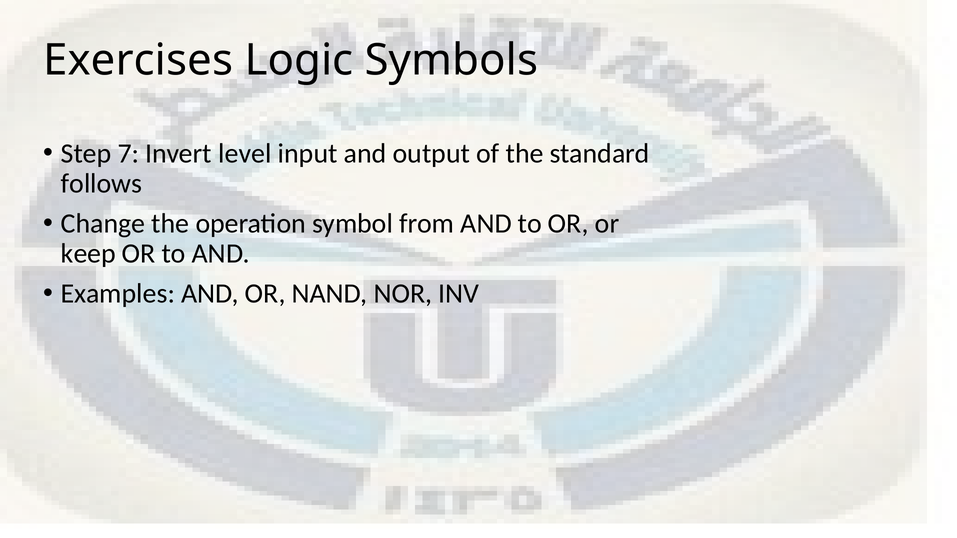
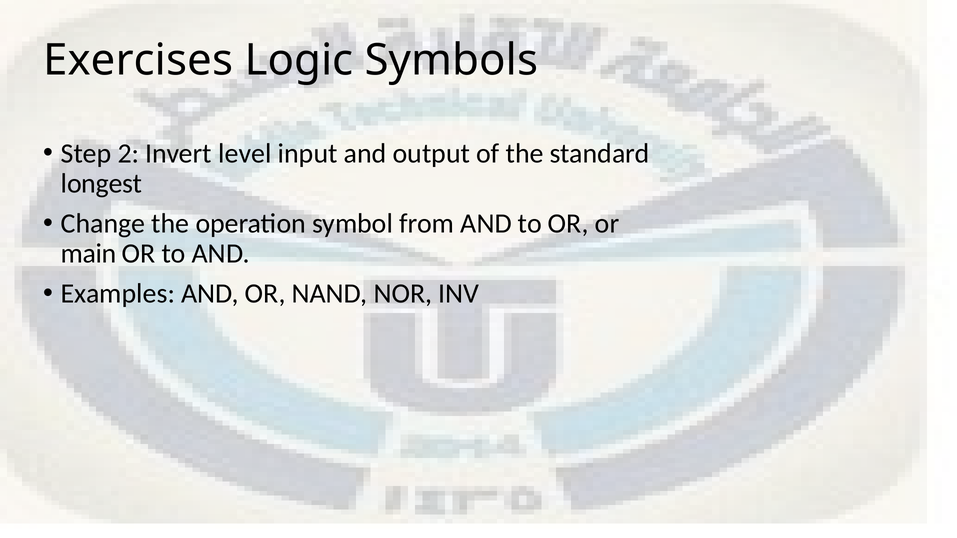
7: 7 -> 2
follows: follows -> longest
keep: keep -> main
